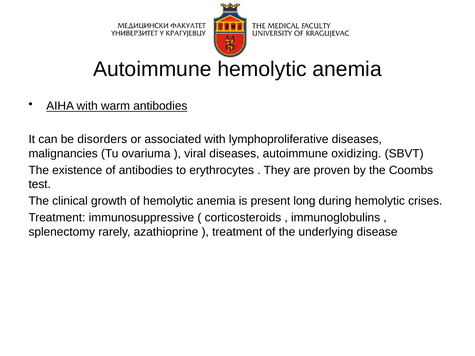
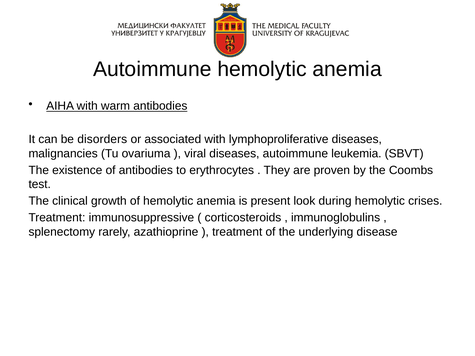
oxidizing: oxidizing -> leukemia
long: long -> look
